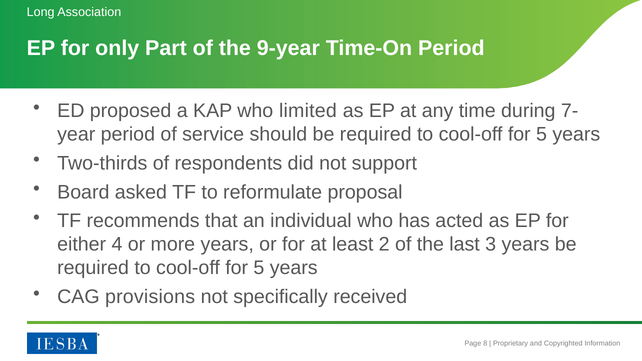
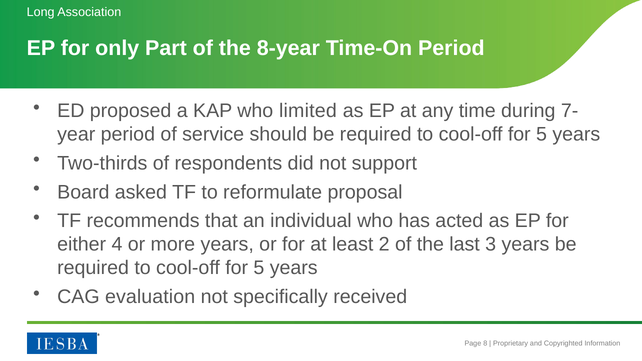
9-year: 9-year -> 8-year
provisions: provisions -> evaluation
